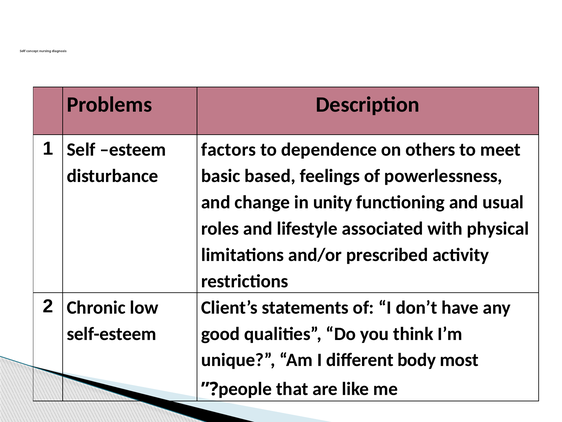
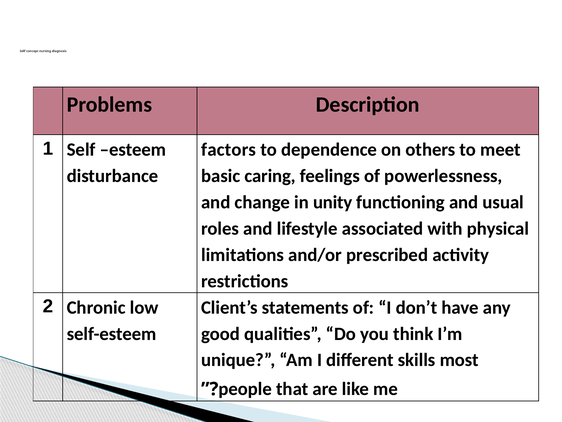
based: based -> caring
body: body -> skills
